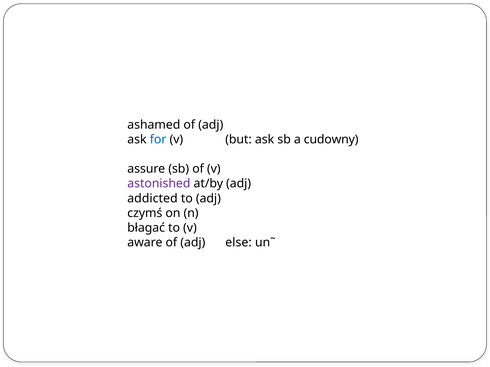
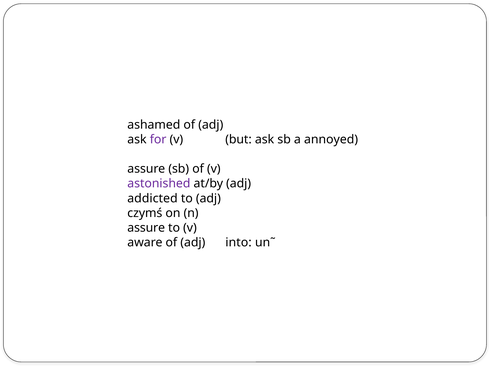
for colour: blue -> purple
cudowny: cudowny -> annoyed
błagać at (146, 228): błagać -> assure
else: else -> into
